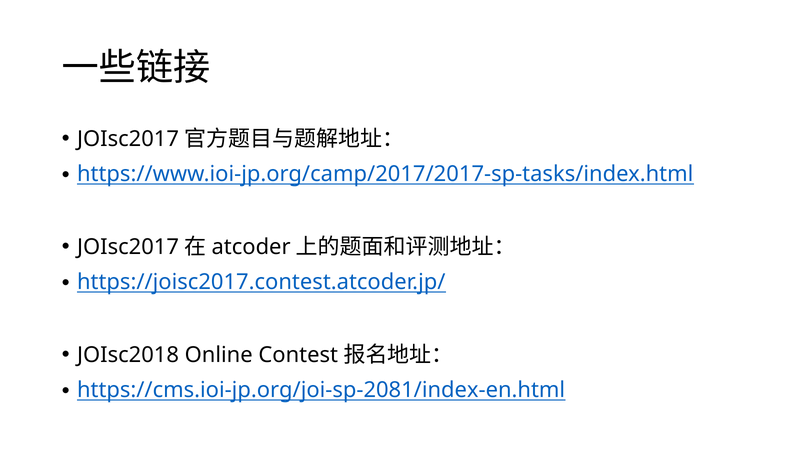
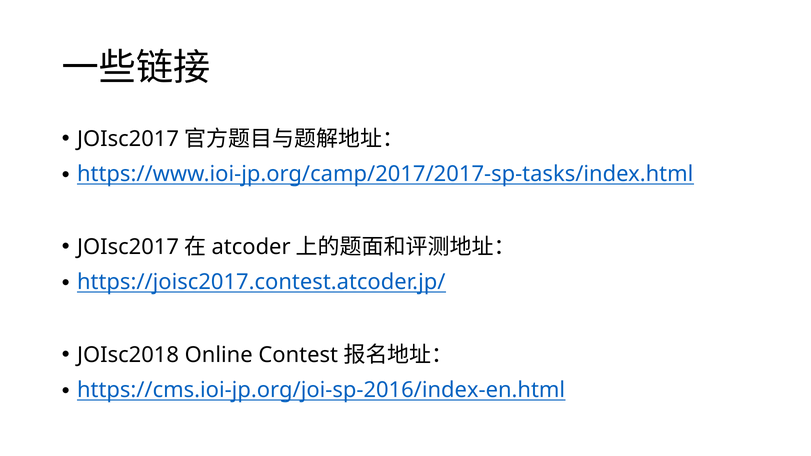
https://cms.ioi-jp.org/joi-sp-2081/index-en.html: https://cms.ioi-jp.org/joi-sp-2081/index-en.html -> https://cms.ioi-jp.org/joi-sp-2016/index-en.html
